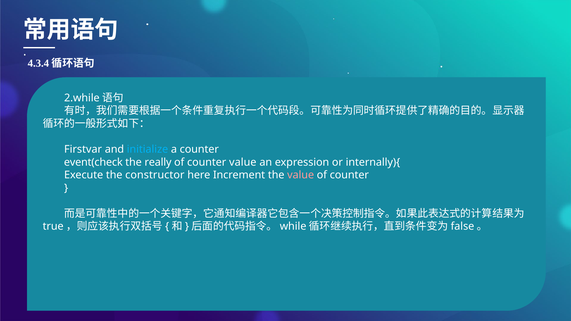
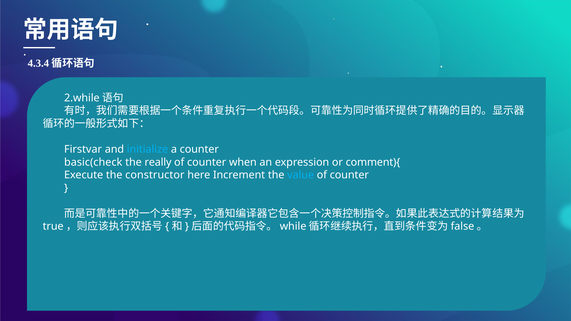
event(check: event(check -> basic(check
counter value: value -> when
internally){: internally){ -> comment){
value at (301, 175) colour: pink -> light blue
